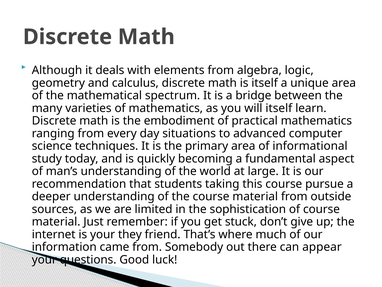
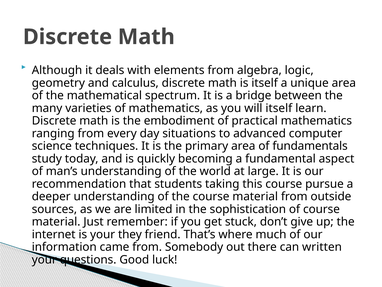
informational: informational -> fundamentals
appear: appear -> written
